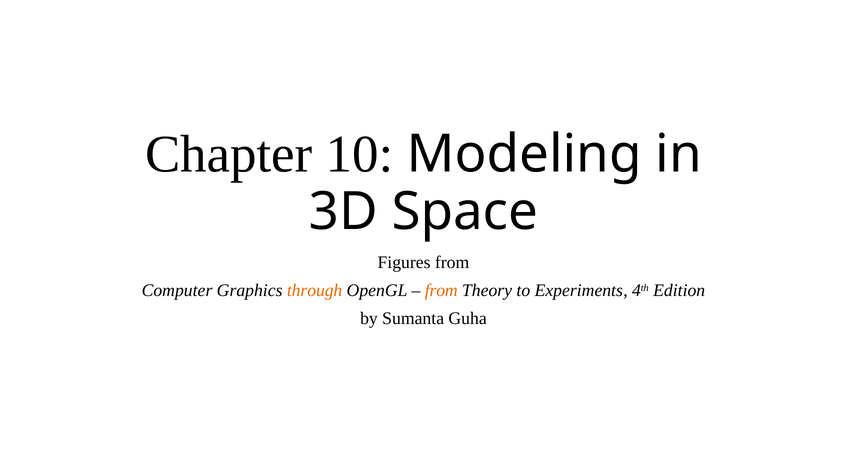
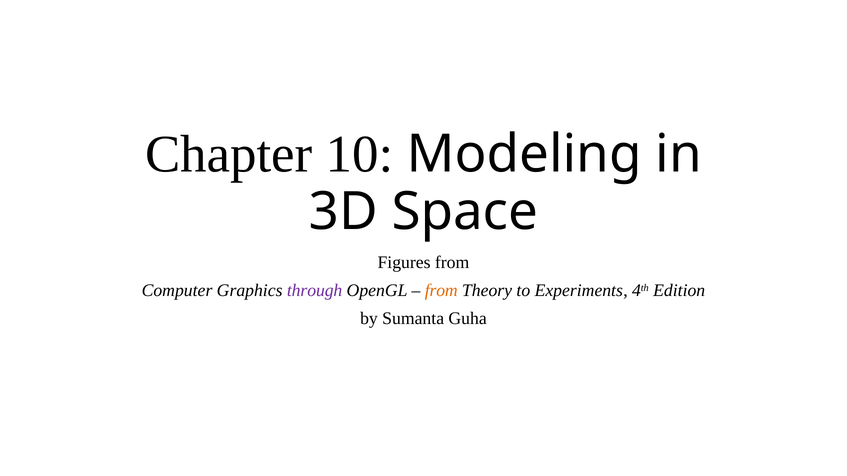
through colour: orange -> purple
